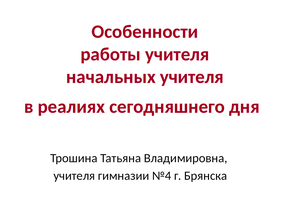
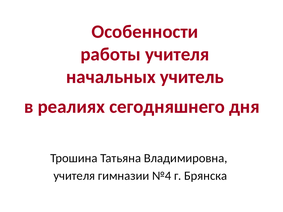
начальных учителя: учителя -> учитель
